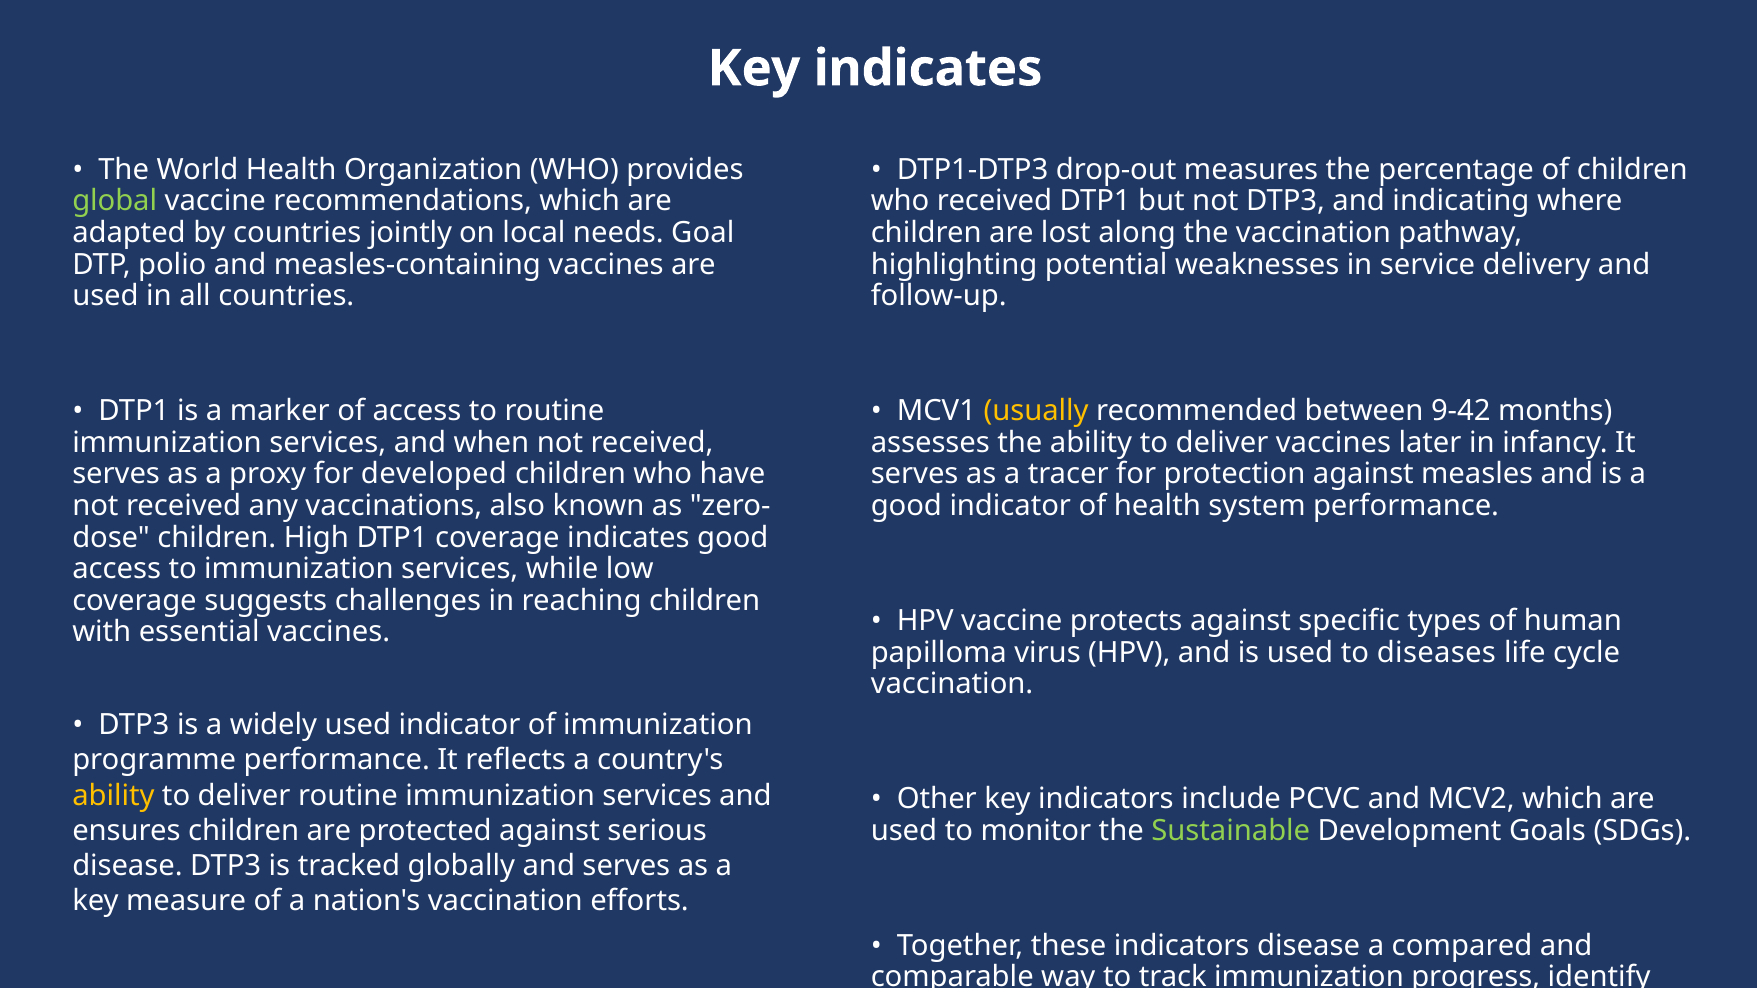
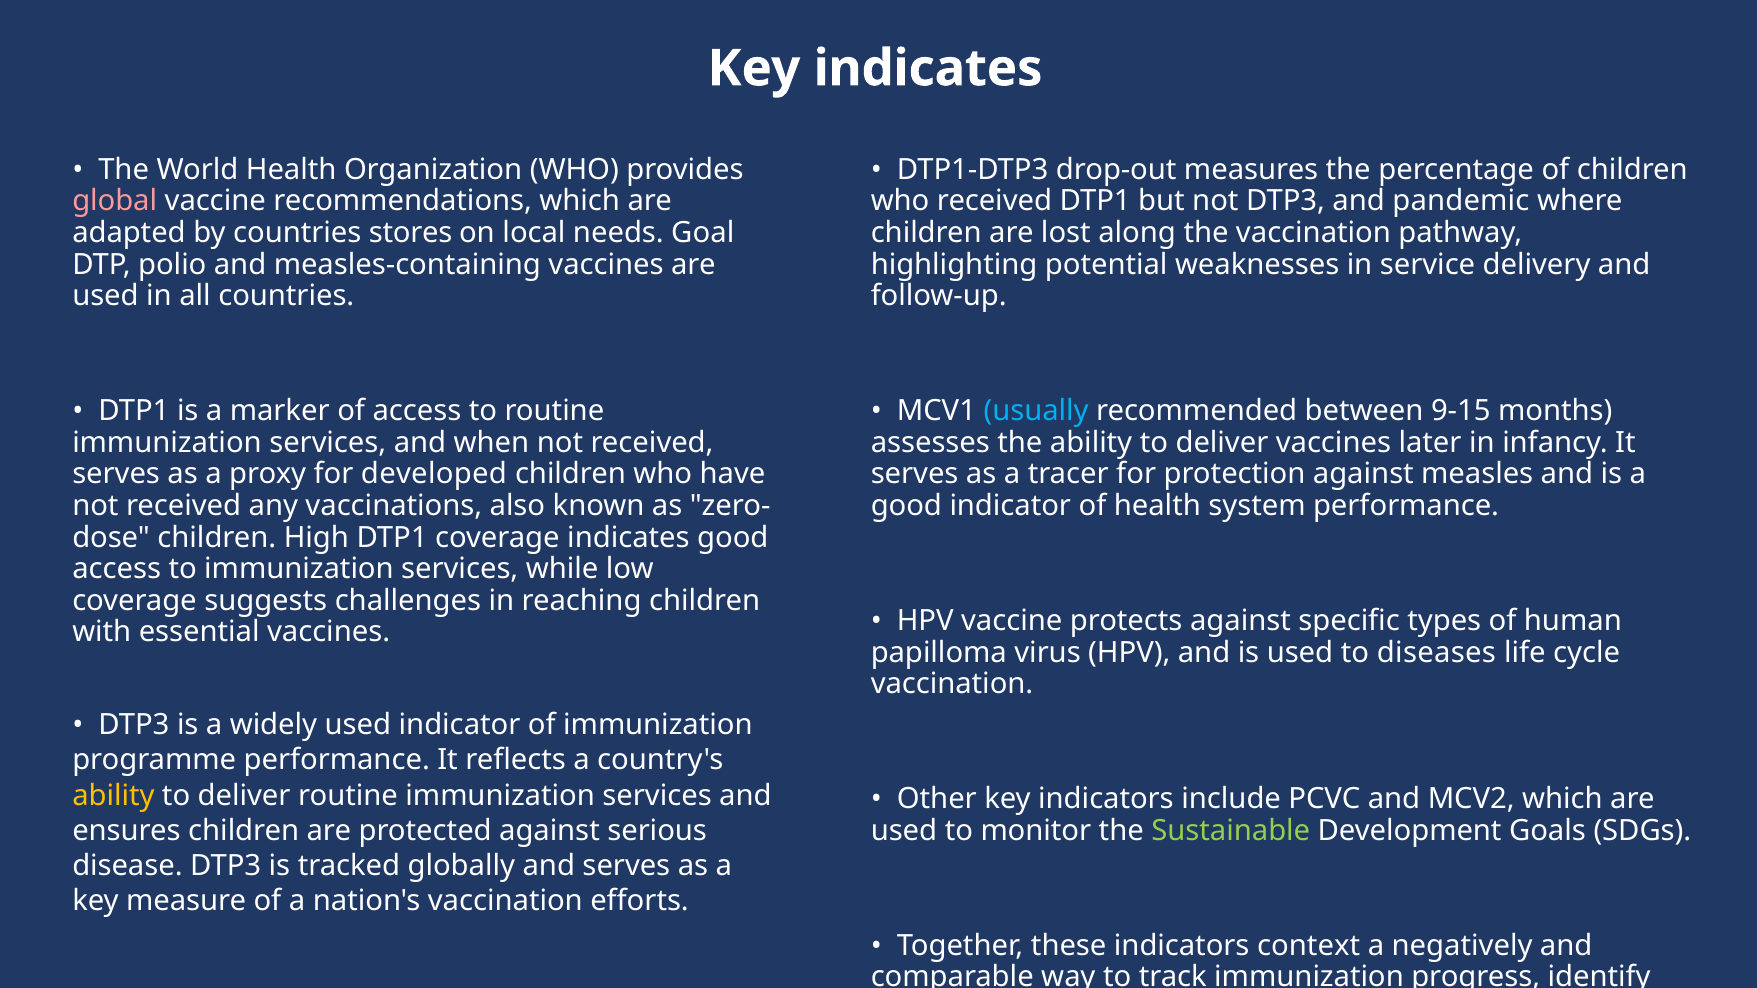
global at (115, 201) colour: light green -> pink
indicating: indicating -> pandemic
jointly: jointly -> stores
usually colour: yellow -> light blue
9-42: 9-42 -> 9-15
indicators disease: disease -> context
compared: compared -> negatively
